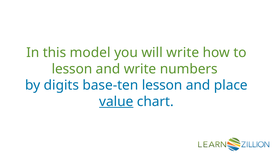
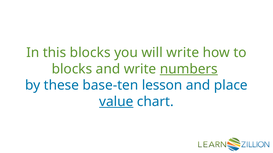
this model: model -> blocks
lesson at (72, 69): lesson -> blocks
numbers underline: none -> present
digits: digits -> these
